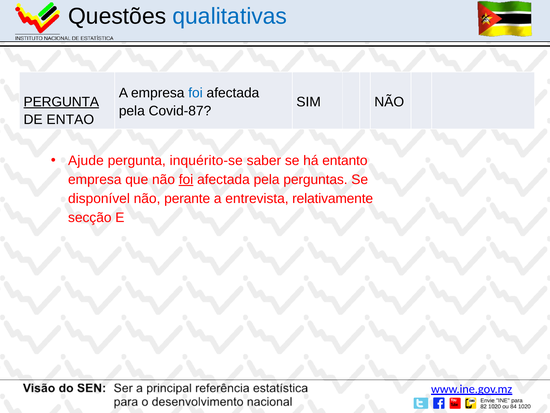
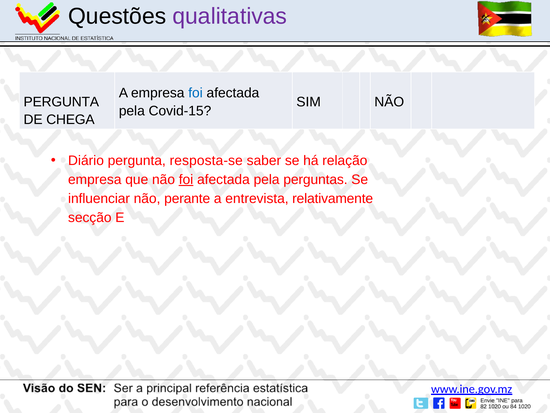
qualitativas colour: blue -> purple
PERGUNTA at (61, 102) underline: present -> none
Covid-87: Covid-87 -> Covid-15
ENTAO: ENTAO -> CHEGA
Ajude: Ajude -> Diário
inquérito-se: inquérito-se -> resposta-se
entanto: entanto -> relação
disponível: disponível -> influenciar
